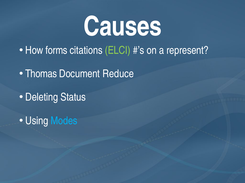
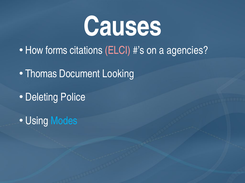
ELCI colour: light green -> pink
represent: represent -> agencies
Reduce: Reduce -> Looking
Status: Status -> Police
